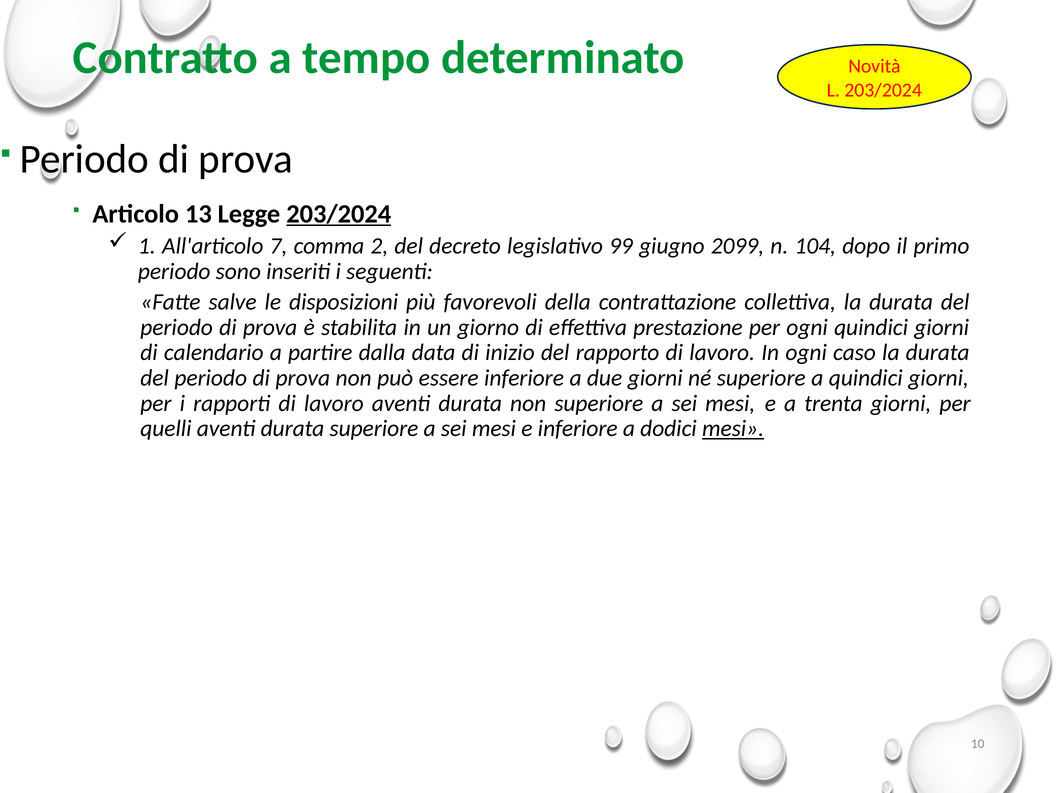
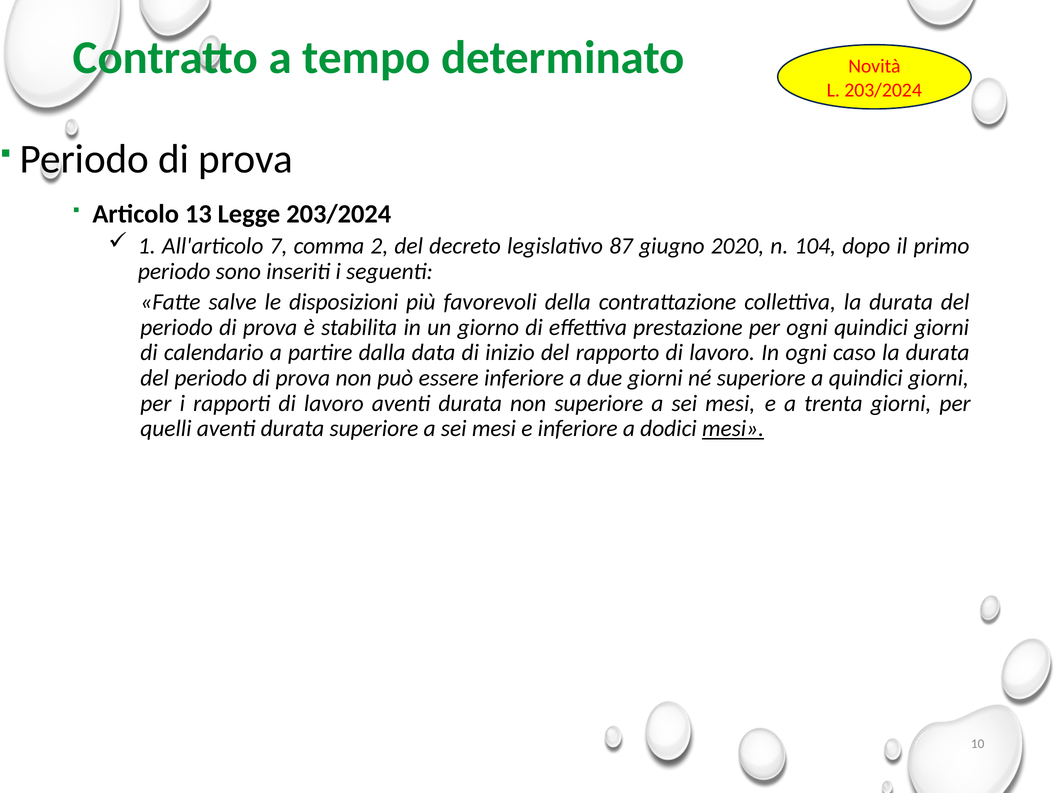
203/2024 at (339, 214) underline: present -> none
99: 99 -> 87
2099: 2099 -> 2020
